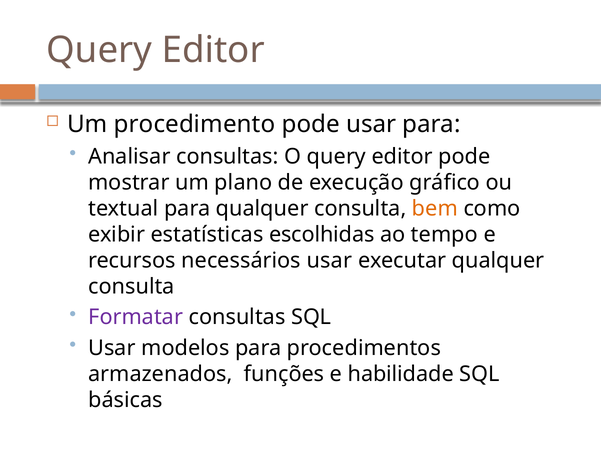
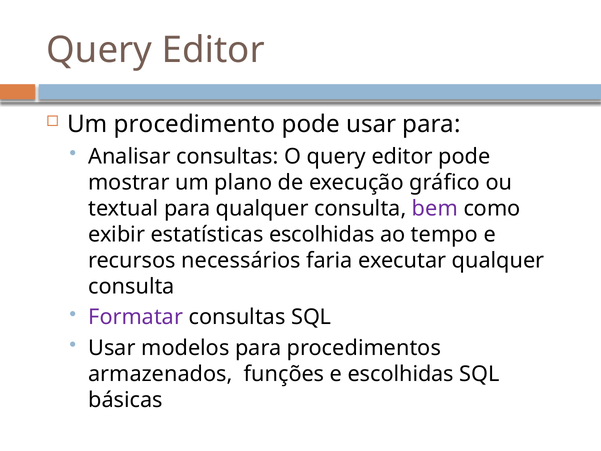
bem colour: orange -> purple
necessários usar: usar -> faria
e habilidade: habilidade -> escolhidas
